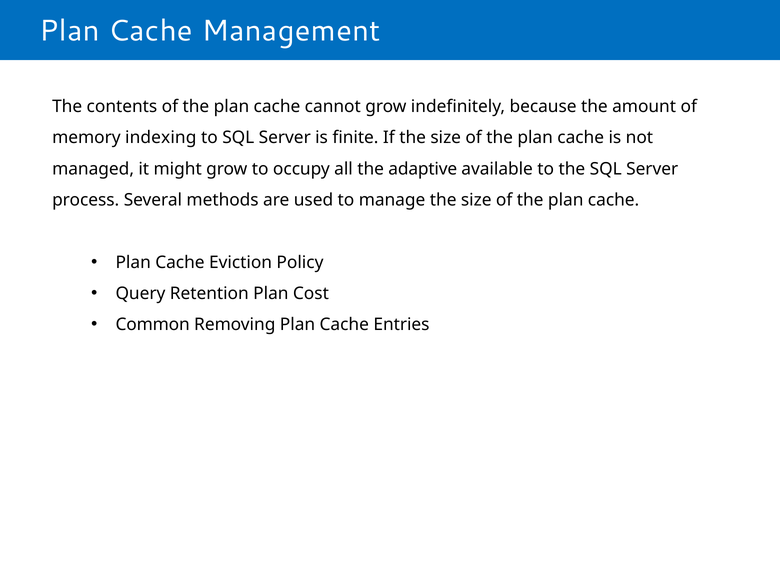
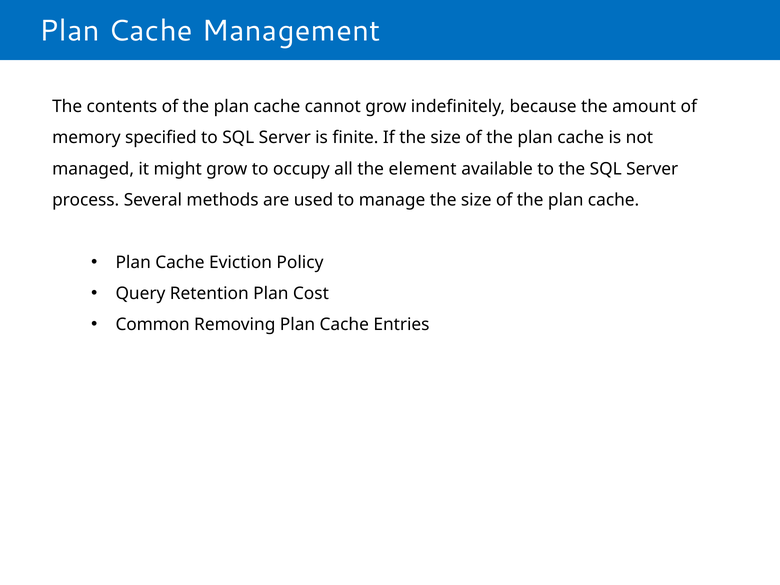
indexing: indexing -> specified
adaptive: adaptive -> element
